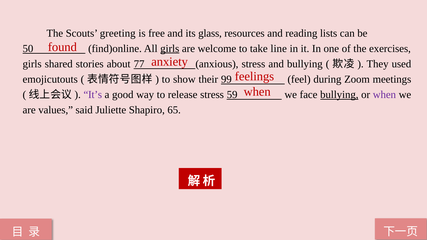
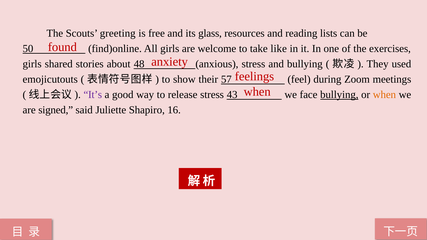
girls at (170, 49) underline: present -> none
line: line -> like
77: 77 -> 48
99: 99 -> 57
59: 59 -> 43
when at (384, 95) colour: purple -> orange
values: values -> signed
65: 65 -> 16
